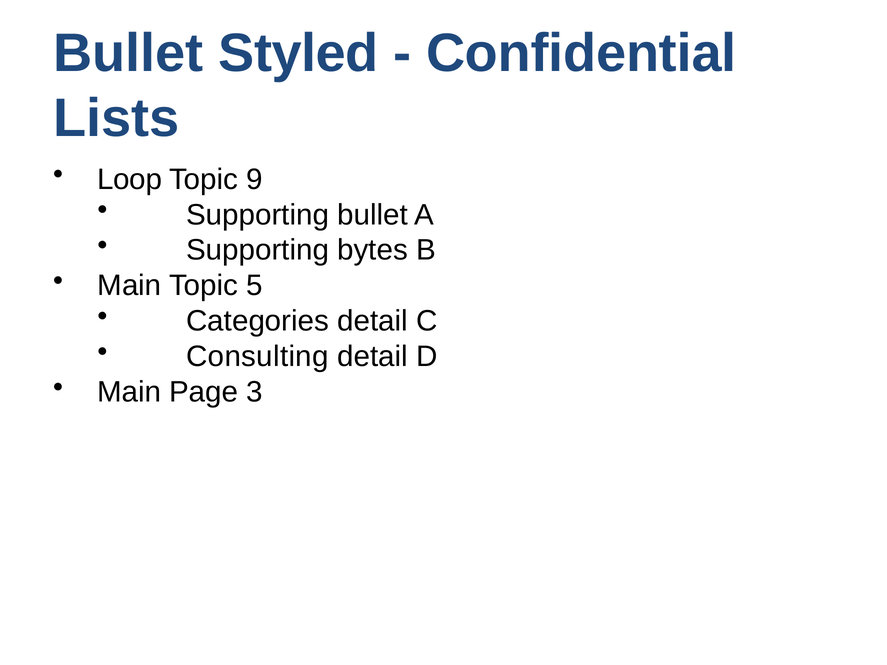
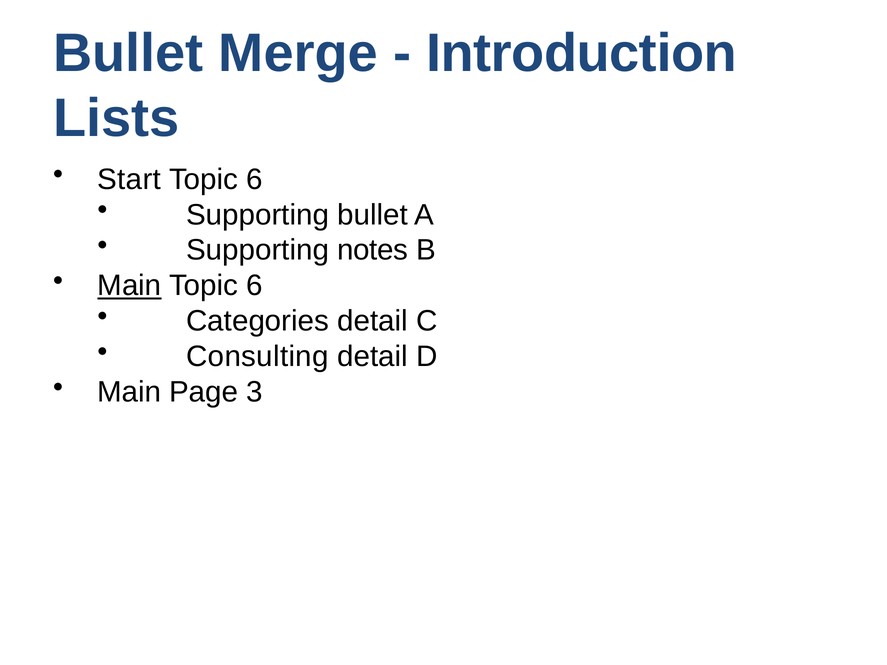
Styled: Styled -> Merge
Confidential: Confidential -> Introduction
Loop: Loop -> Start
9 at (254, 179): 9 -> 6
bytes: bytes -> notes
Main at (129, 286) underline: none -> present
5 at (254, 286): 5 -> 6
